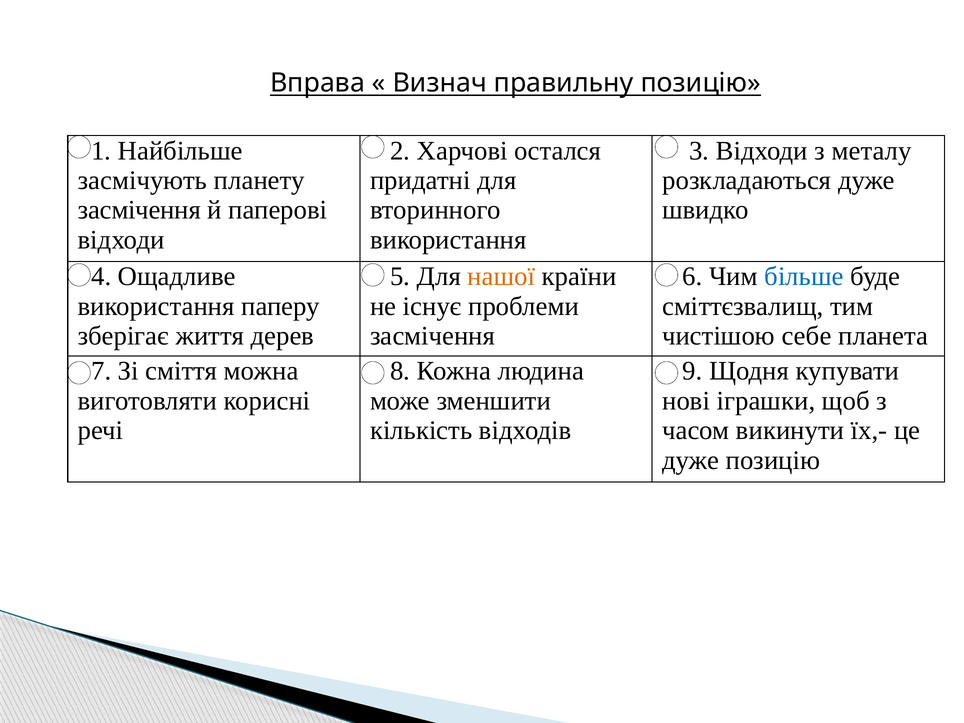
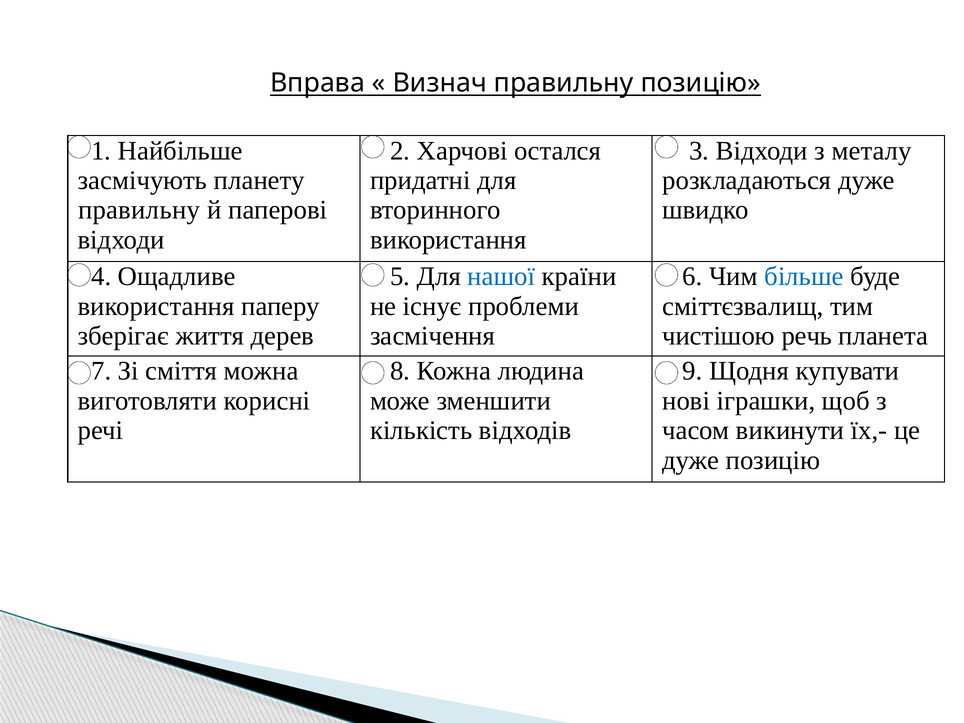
засмічення at (139, 210): засмічення -> правильну
нашої colour: orange -> blue
себе: себе -> речь
